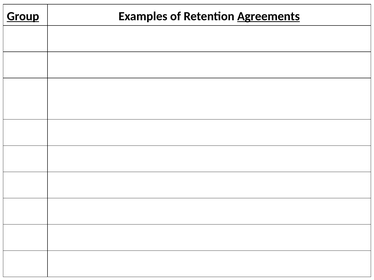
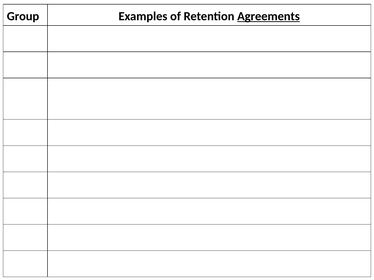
Group underline: present -> none
